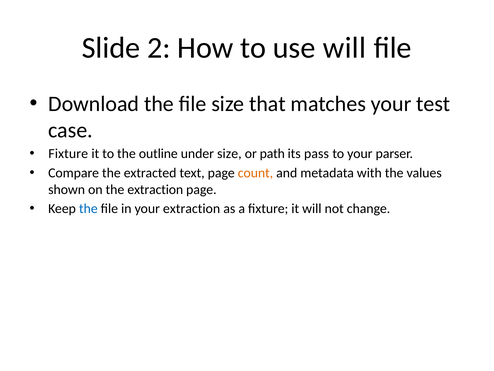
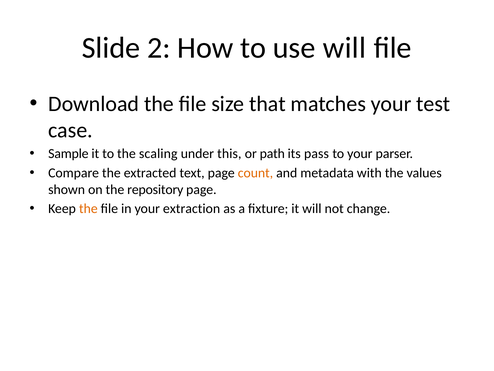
Fixture at (68, 154): Fixture -> Sample
outline: outline -> scaling
under size: size -> this
the extraction: extraction -> repository
the at (88, 208) colour: blue -> orange
